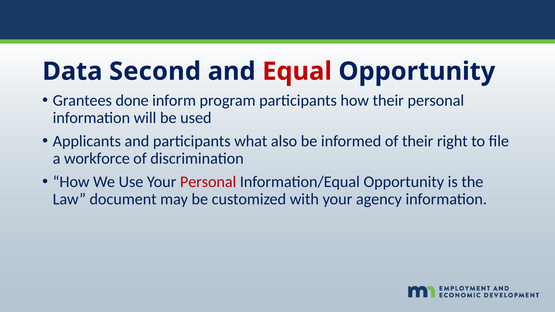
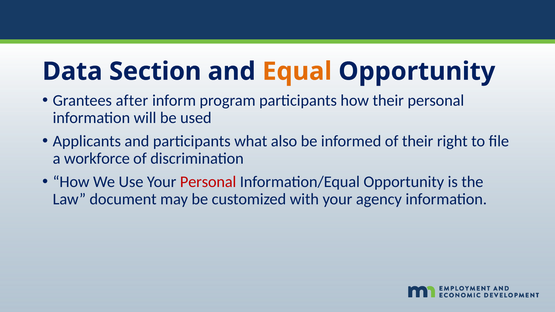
Second: Second -> Section
Equal colour: red -> orange
done: done -> after
